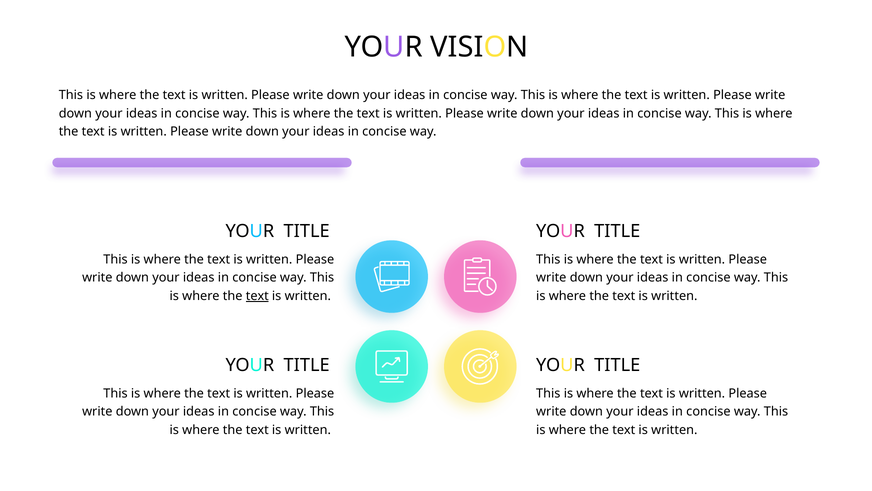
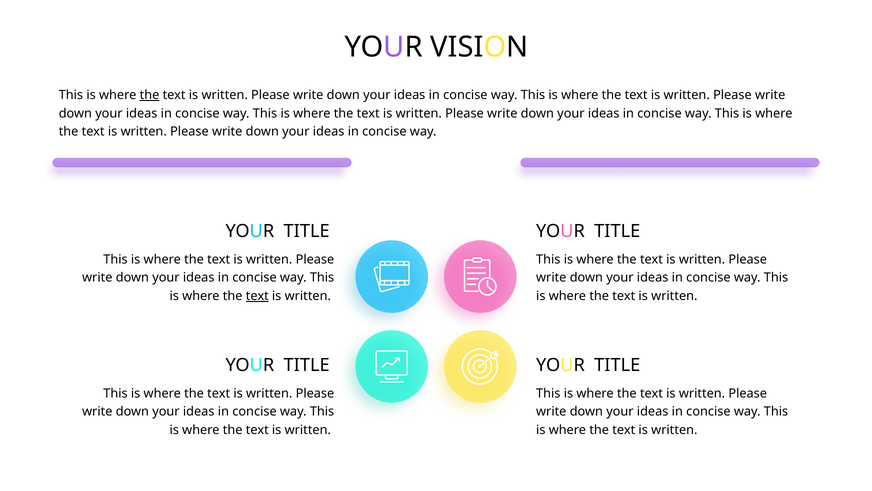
the at (149, 95) underline: none -> present
